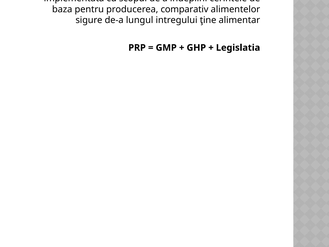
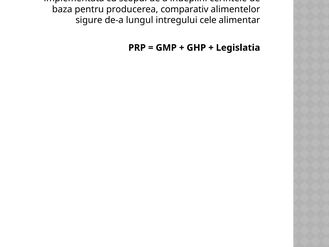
ţine: ţine -> cele
